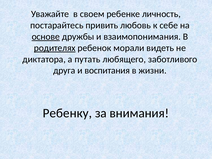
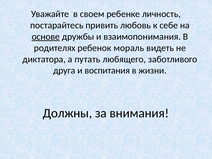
родителях underline: present -> none
морали: морали -> мораль
Ребенку: Ребенку -> Должны
